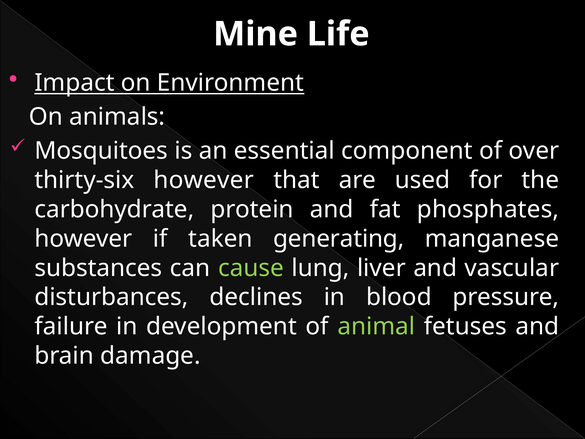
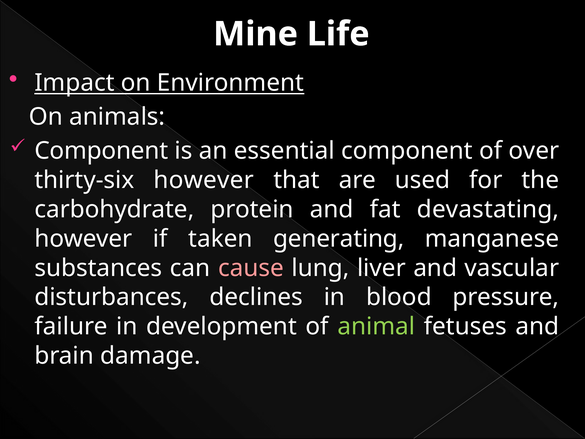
Mosquitoes at (101, 151): Mosquitoes -> Component
phosphates: phosphates -> devastating
cause colour: light green -> pink
